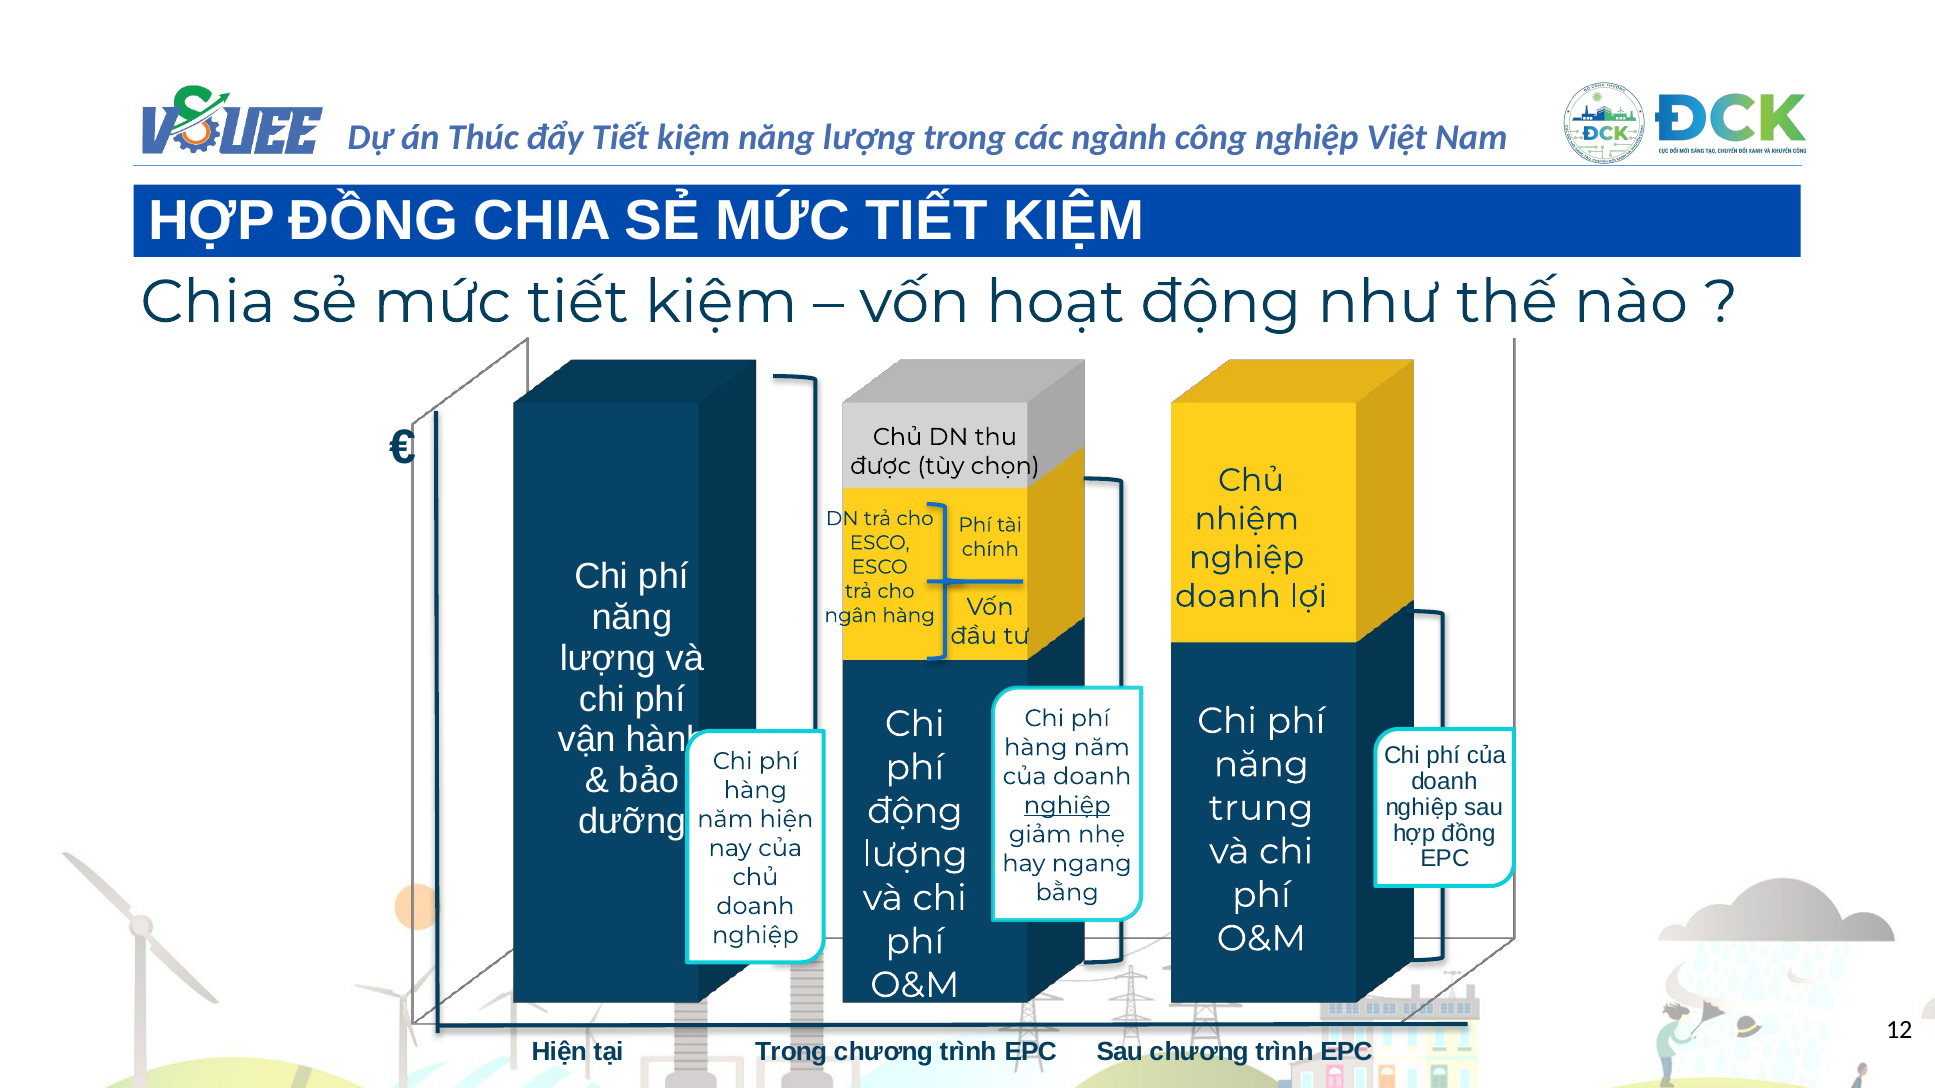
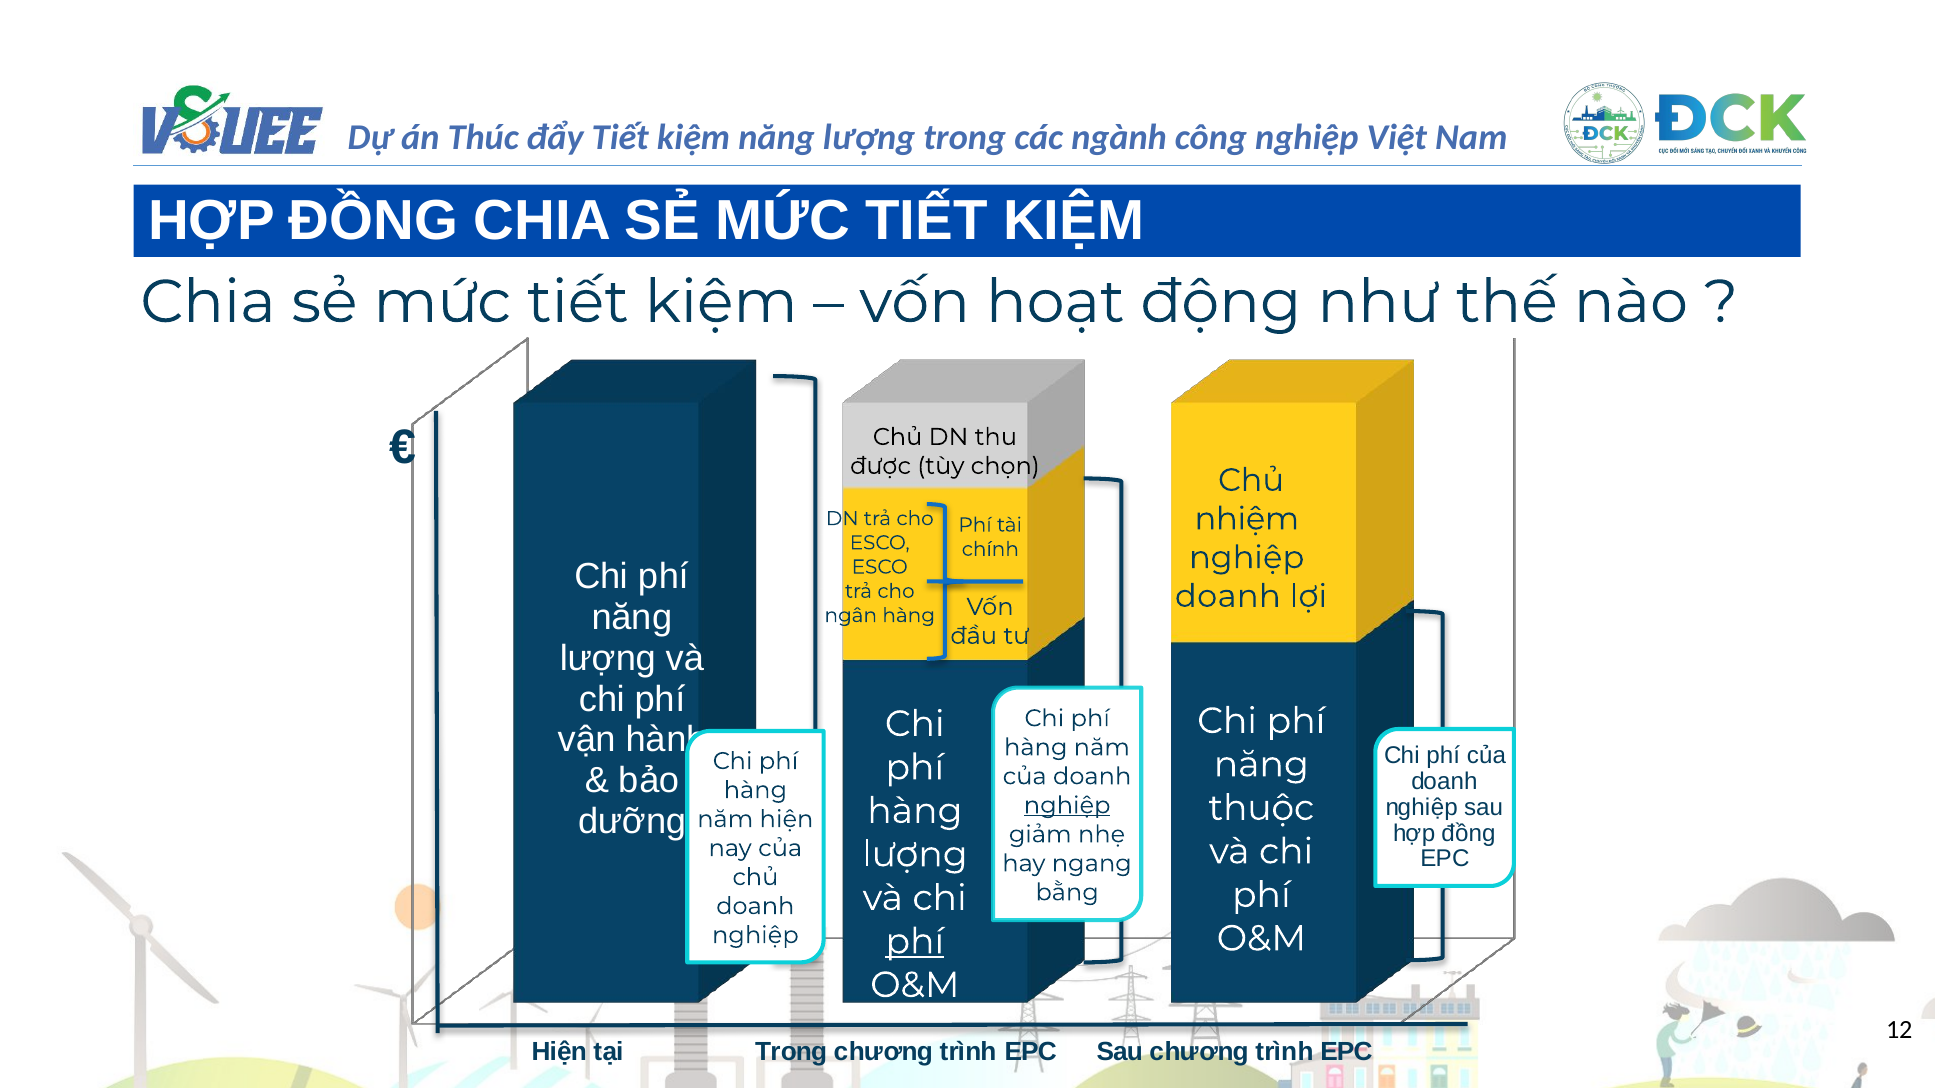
trung: trung -> thuộc
động at (915, 811): động -> hàng
phí at (915, 942) underline: none -> present
